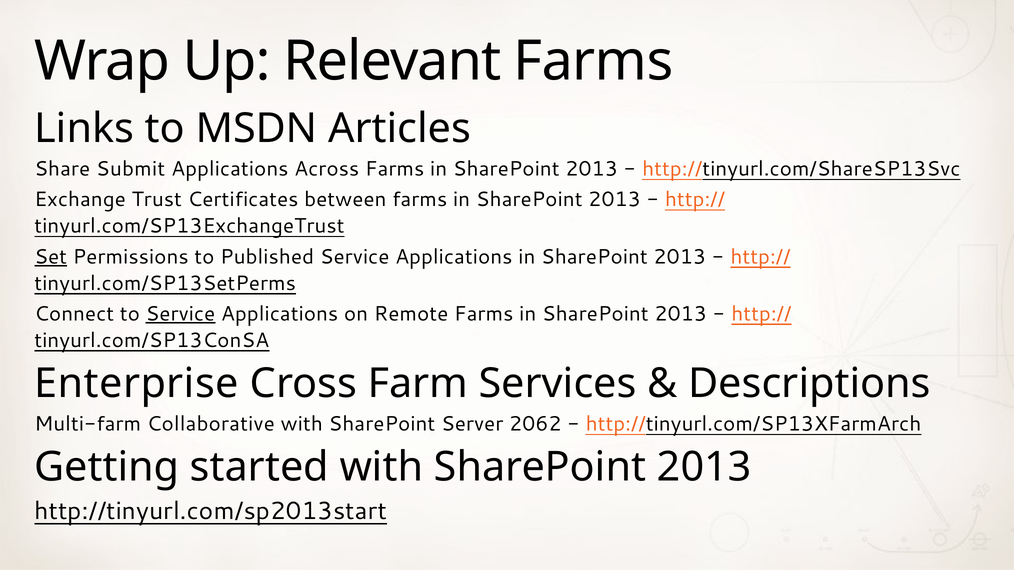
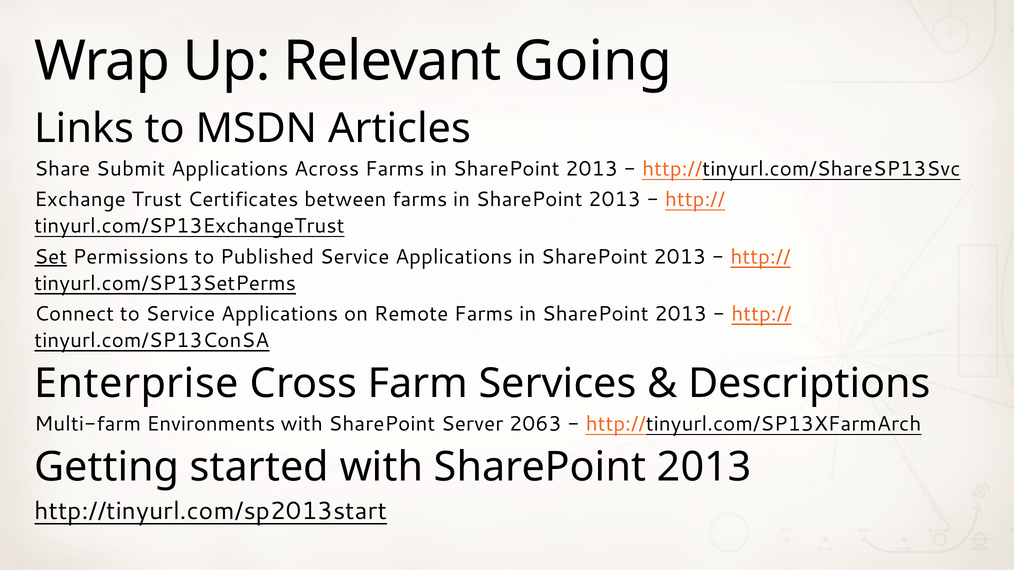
Relevant Farms: Farms -> Going
Service at (180, 314) underline: present -> none
Collaborative: Collaborative -> Environments
2062: 2062 -> 2063
